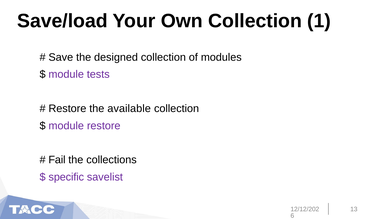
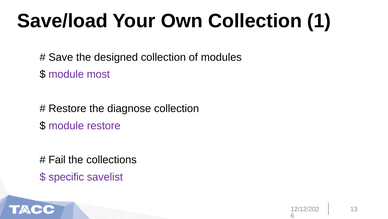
tests: tests -> most
available: available -> diagnose
